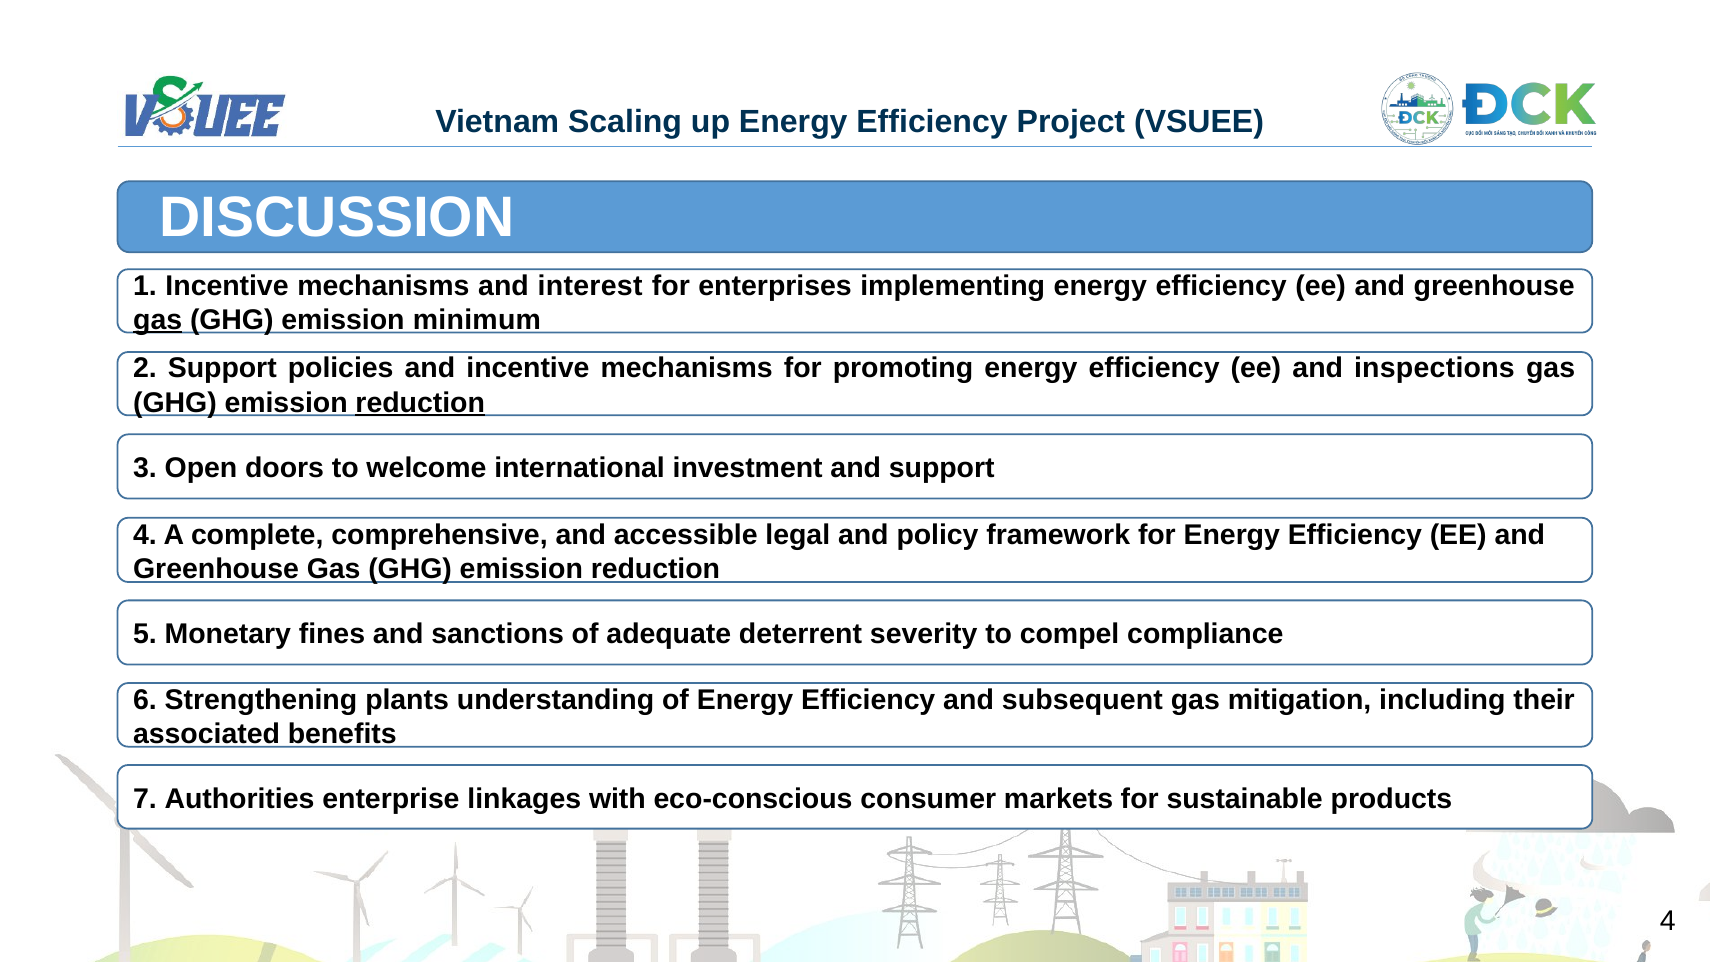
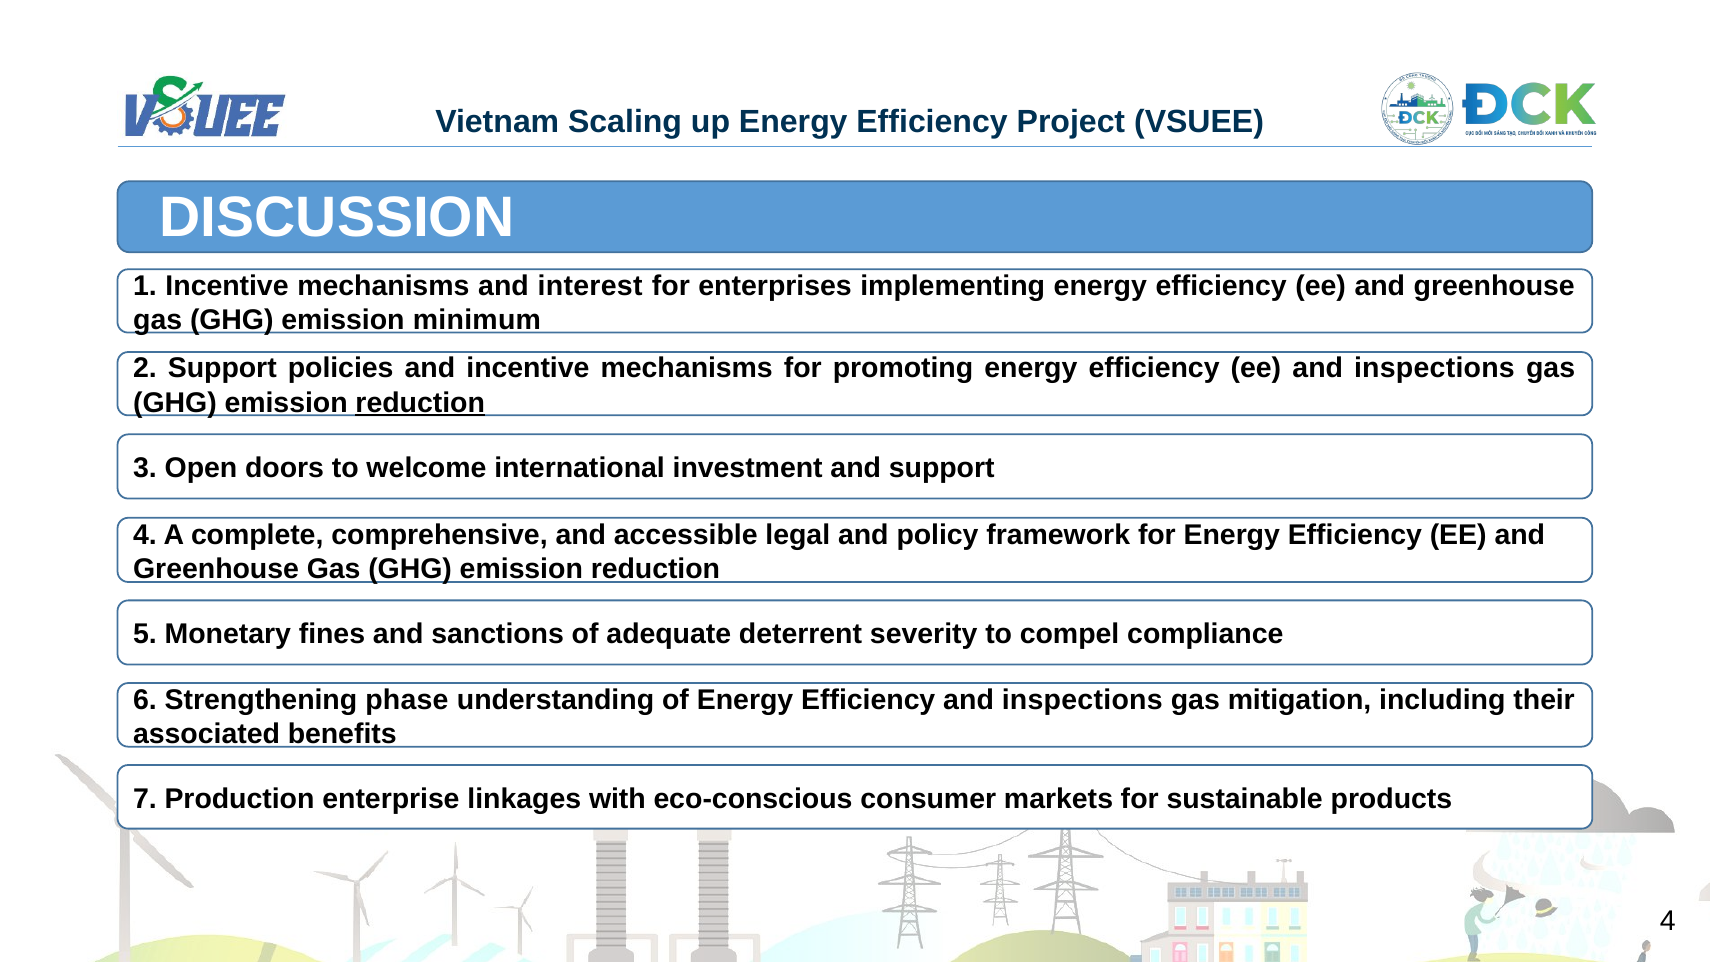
gas at (158, 320) underline: present -> none
plants: plants -> phase
Efficiency and subsequent: subsequent -> inspections
Authorities: Authorities -> Production
